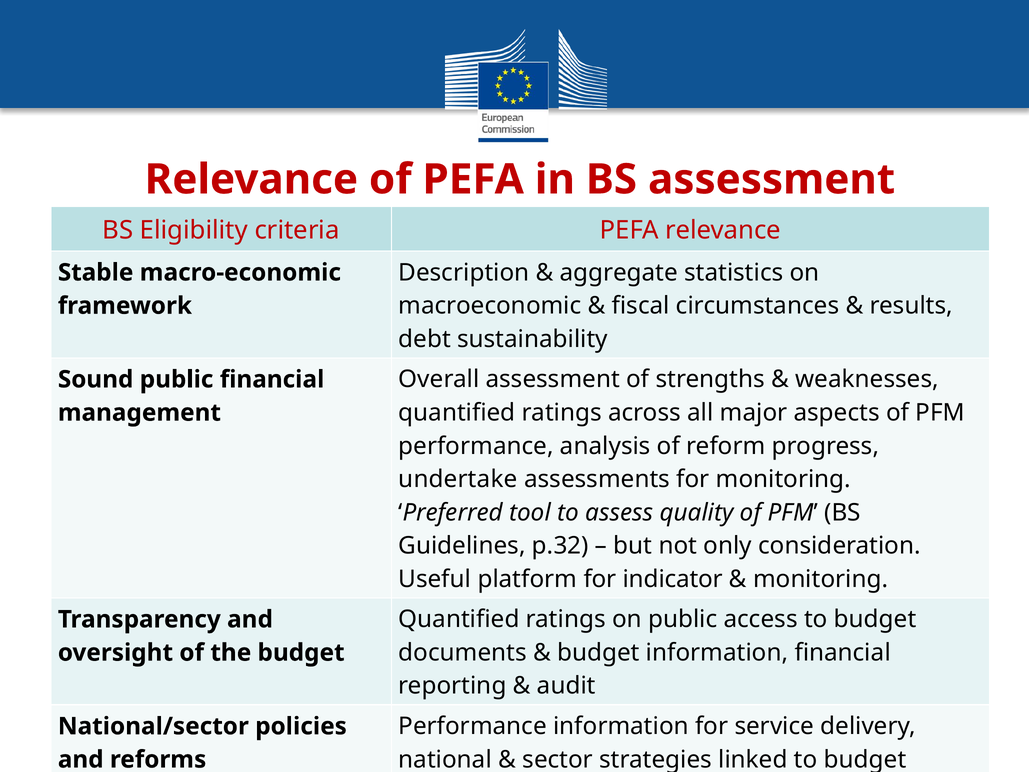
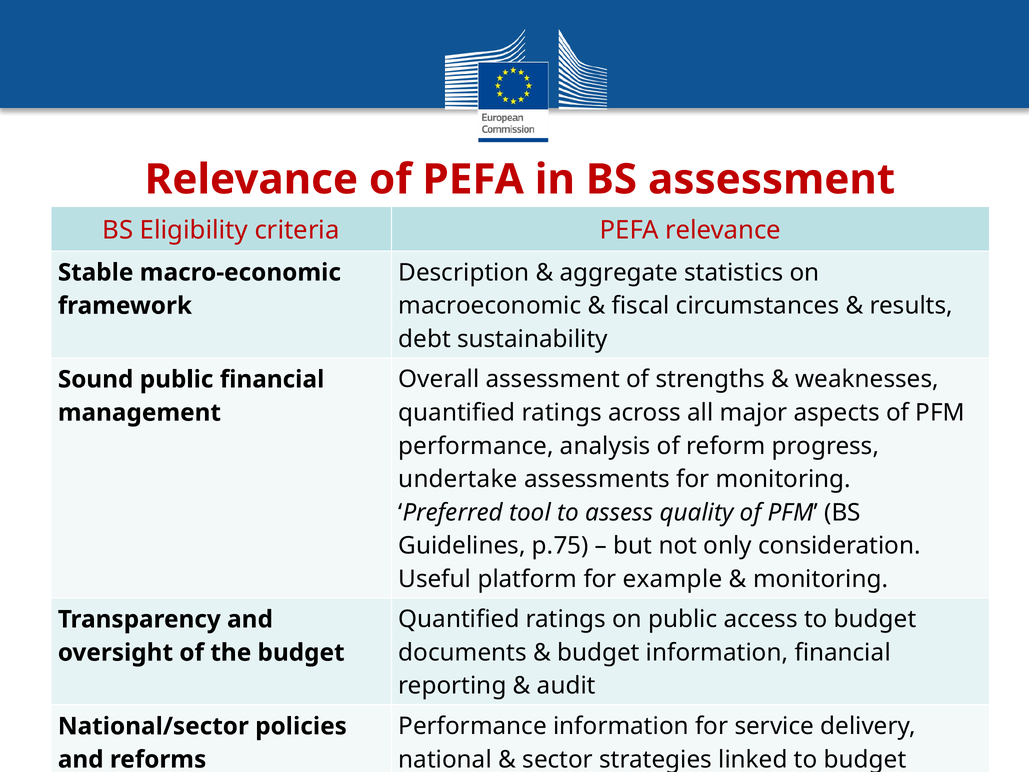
p.32: p.32 -> p.75
indicator: indicator -> example
